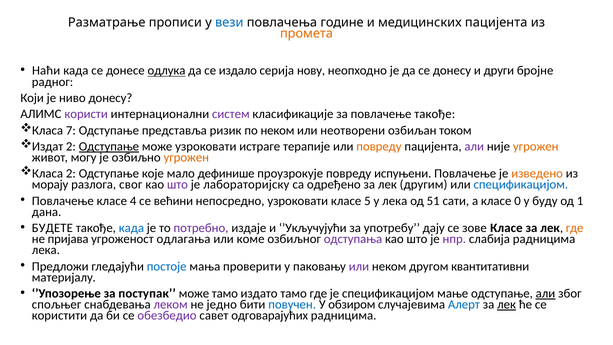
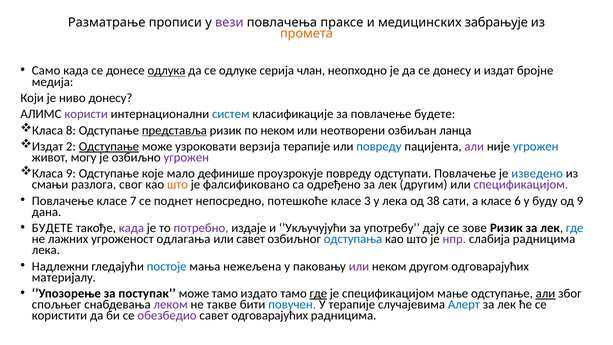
вези colour: blue -> purple
године: године -> праксе
медицинских пацијента: пацијента -> забрањује
Наћи: Наћи -> Само
издало: издало -> одлуке
нову: нову -> члан
и други: други -> издат
радног: радног -> медија
систем colour: purple -> blue
повлачење такође: такође -> будете
7: 7 -> 8
представља underline: none -> present
током: током -> ланца
истраге: истраге -> верзија
повреду at (379, 146) colour: orange -> blue
угрожен at (536, 146) colour: orange -> blue
угрожен at (186, 157) colour: orange -> purple
Класа 2: 2 -> 9
испуњени: испуњени -> одступати
изведено colour: orange -> blue
морају: морају -> смањи
што at (177, 185) colour: purple -> orange
лабораторијску: лабораторијску -> фалсификовано
спецификацијом at (521, 185) colour: blue -> purple
4: 4 -> 7
већини: већини -> поднет
непосредно узроковати: узроковати -> потешкоће
5: 5 -> 3
51: 51 -> 38
0: 0 -> 6
од 1: 1 -> 9
када at (131, 228) colour: blue -> purple
зове Класе: Класе -> Ризик
где at (575, 228) colour: orange -> blue
пријава: пријава -> лажних
или коме: коме -> савет
одступања colour: purple -> blue
Предложи: Предложи -> Надлежни
проверити: проверити -> нежељена
другом квантитативни: квантитативни -> одговарајућих
где at (318, 293) underline: none -> present
једно: једно -> такве
У обзиром: обзиром -> терапије
лек at (507, 304) underline: present -> none
